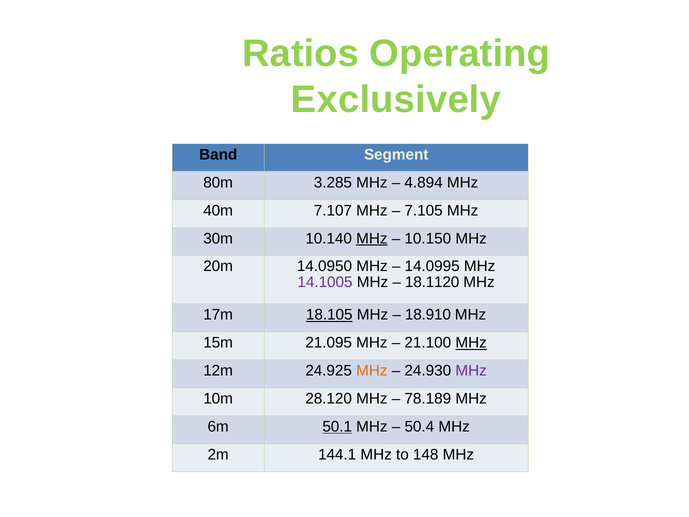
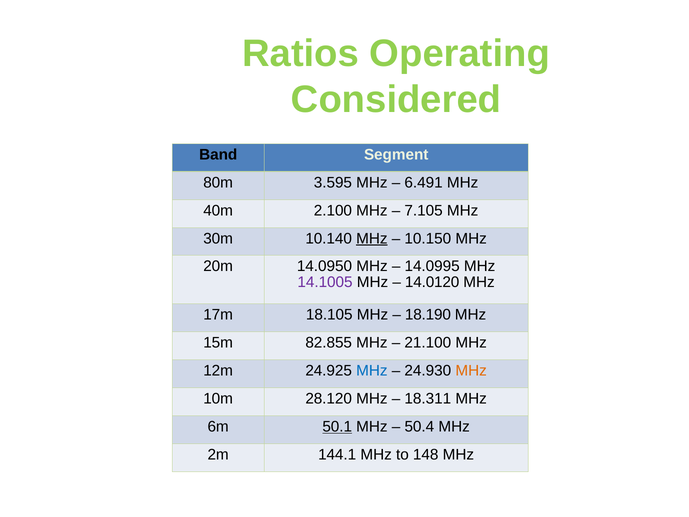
Exclusively: Exclusively -> Considered
3.285: 3.285 -> 3.595
4.894: 4.894 -> 6.491
7.107: 7.107 -> 2.100
18.1120: 18.1120 -> 14.0120
18.105 underline: present -> none
18.910: 18.910 -> 18.190
21.095: 21.095 -> 82.855
MHz at (471, 343) underline: present -> none
MHz at (372, 371) colour: orange -> blue
MHz at (471, 371) colour: purple -> orange
78.189: 78.189 -> 18.311
